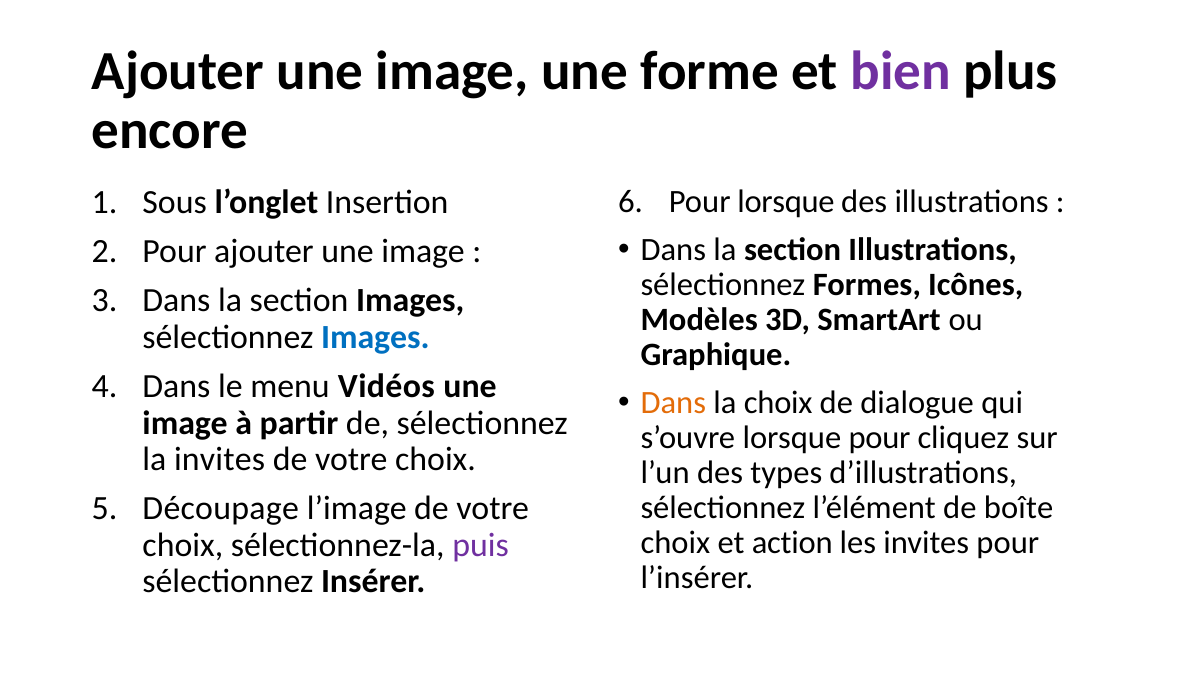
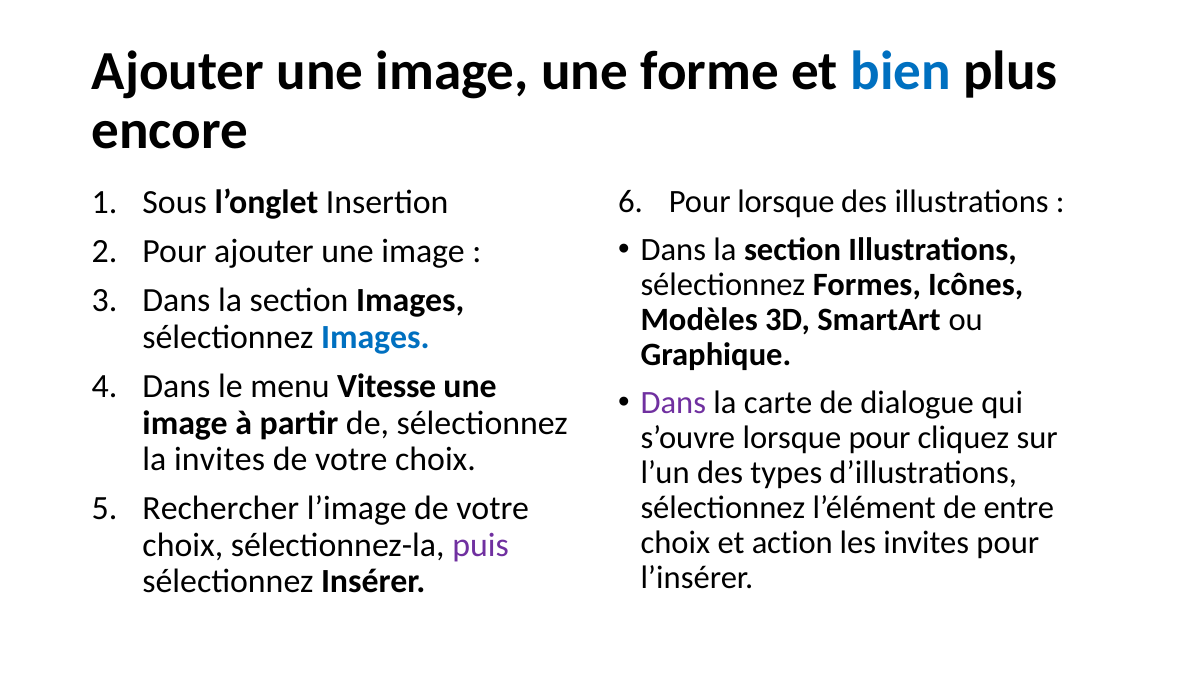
bien colour: purple -> blue
Vidéos: Vidéos -> Vitesse
Dans at (673, 403) colour: orange -> purple
la choix: choix -> carte
Découpage: Découpage -> Rechercher
boîte: boîte -> entre
